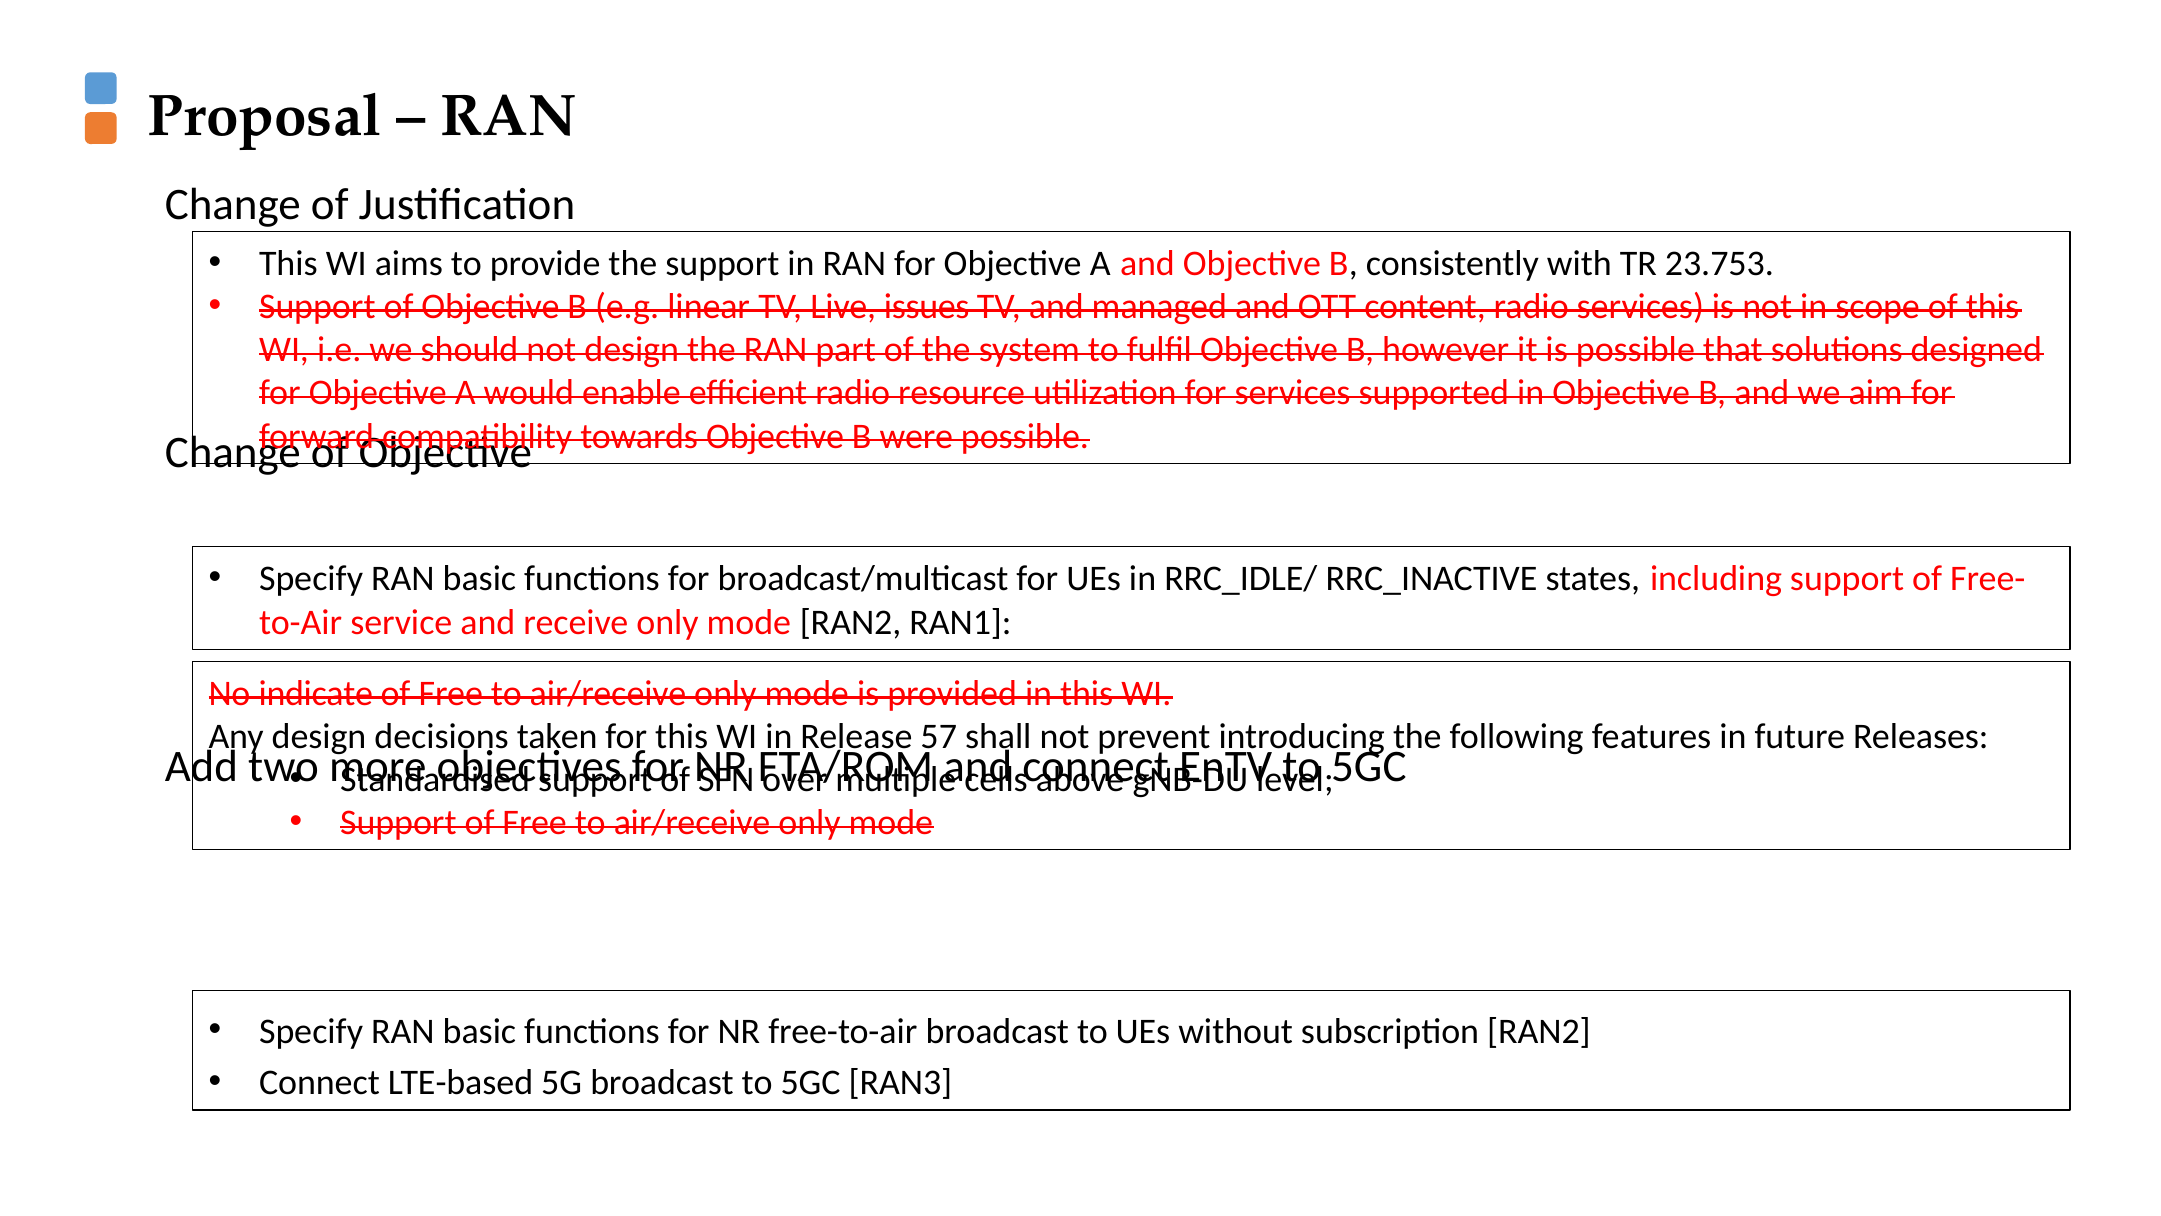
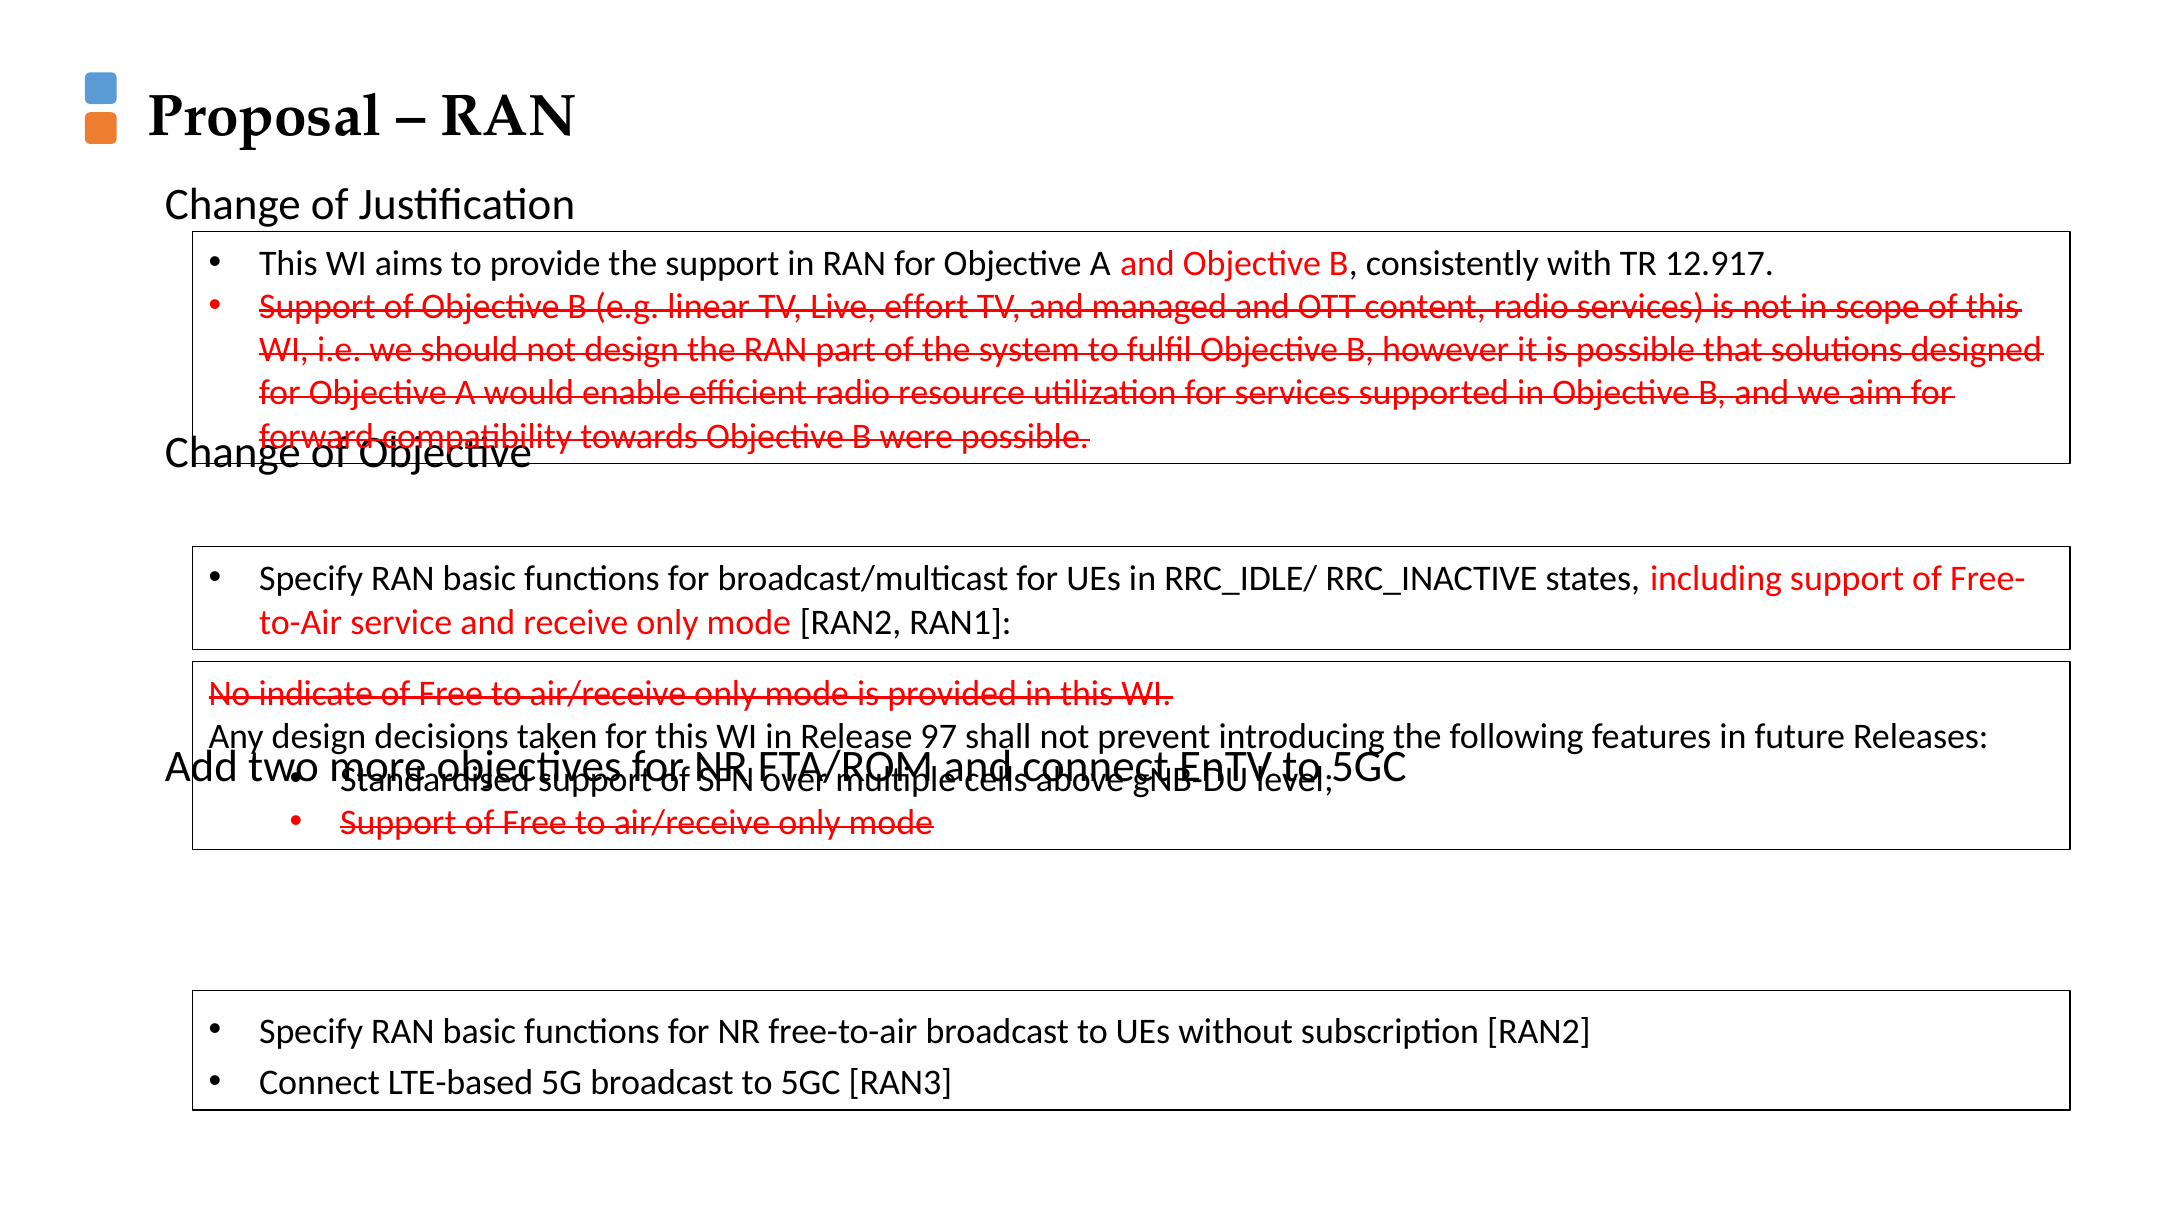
23.753: 23.753 -> 12.917
issues: issues -> effort
57: 57 -> 97
